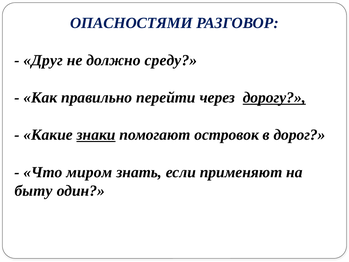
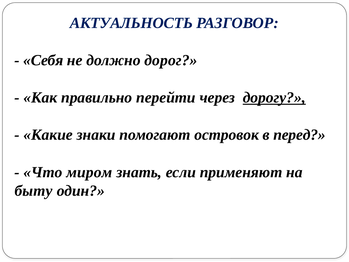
ОПАСНОСТЯМИ: ОПАСНОСТЯМИ -> АКТУАЛЬНОСТЬ
Друг: Друг -> Себя
среду: среду -> дорог
знаки underline: present -> none
дорог: дорог -> перед
